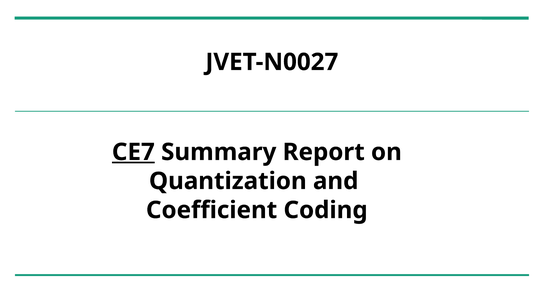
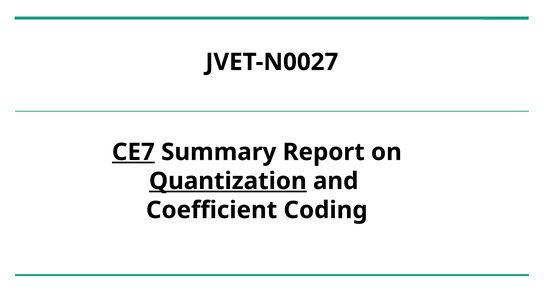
Quantization underline: none -> present
